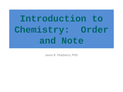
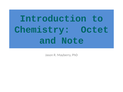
Order: Order -> Octet
